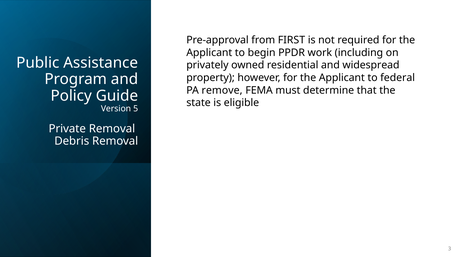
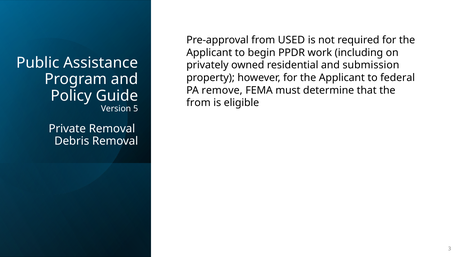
FIRST: FIRST -> USED
widespread: widespread -> submission
state at (199, 103): state -> from
